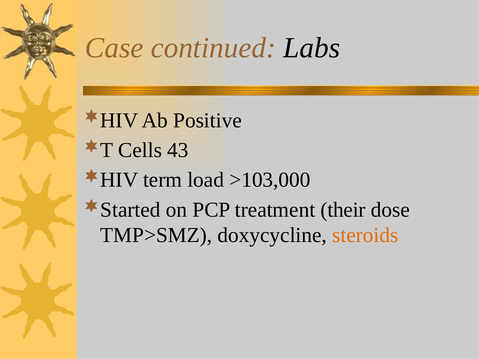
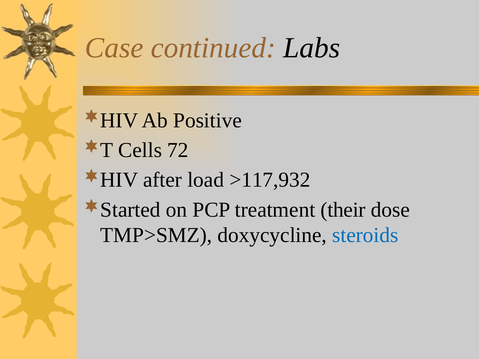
43: 43 -> 72
term: term -> after
>103,000: >103,000 -> >117,932
steroids colour: orange -> blue
